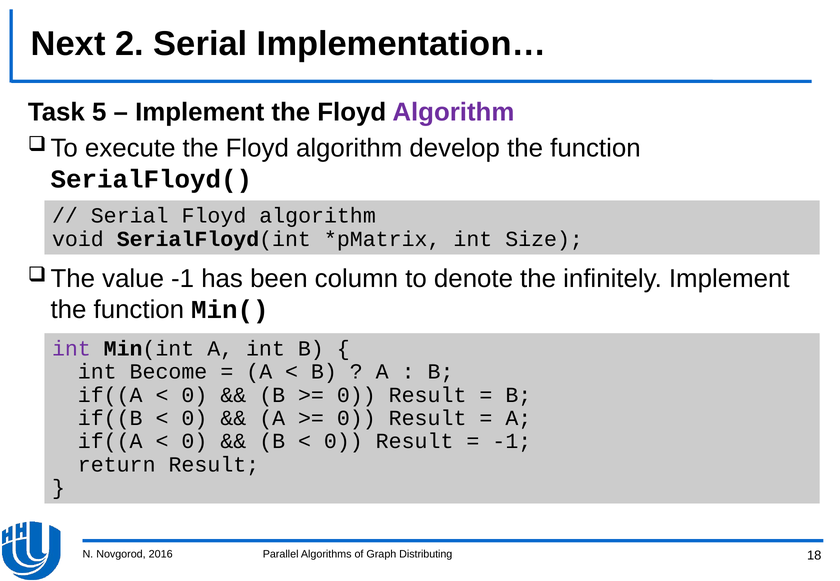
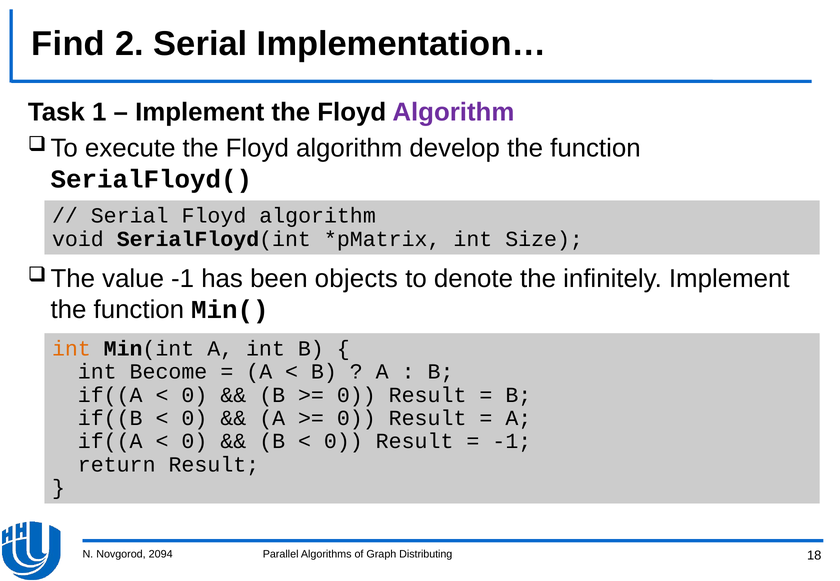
Next: Next -> Find
5: 5 -> 1
column: column -> objects
int at (71, 349) colour: purple -> orange
2016: 2016 -> 2094
